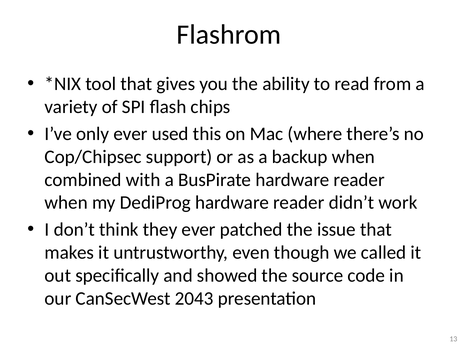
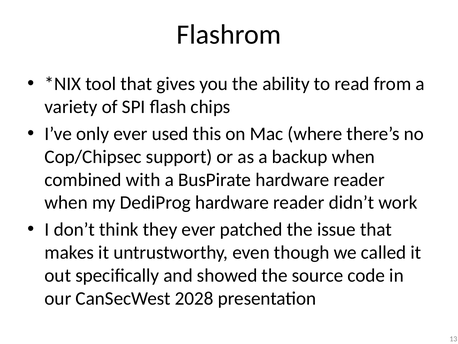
2043: 2043 -> 2028
